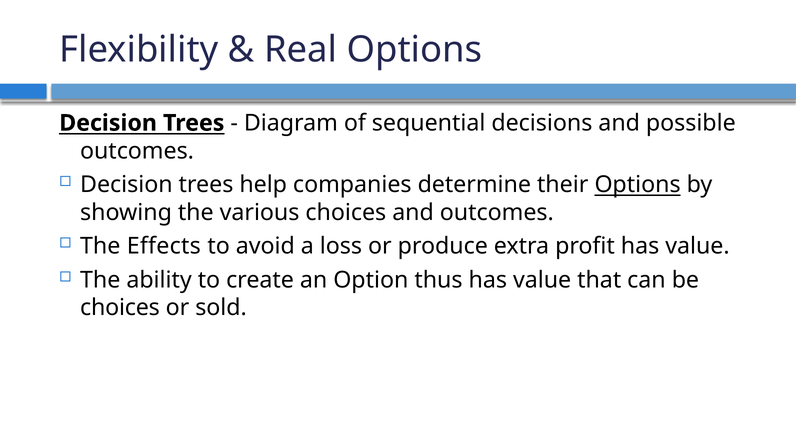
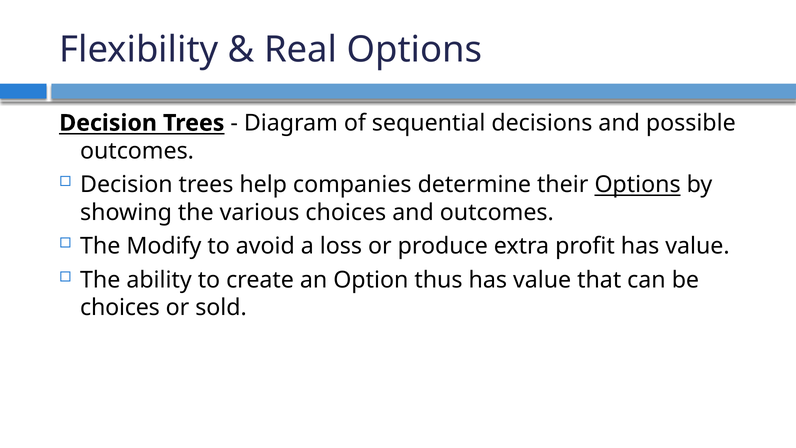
Effects: Effects -> Modify
